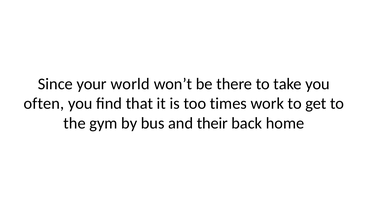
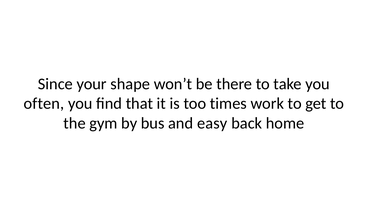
world: world -> shape
their: their -> easy
